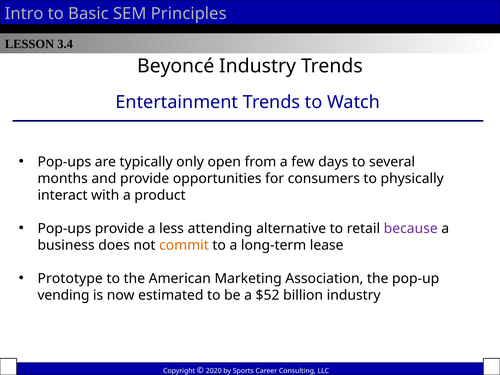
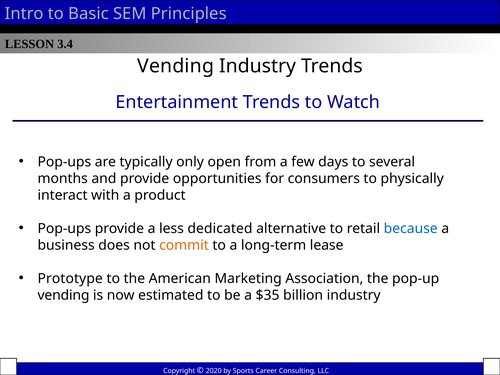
Beyoncé at (176, 66): Beyoncé -> Vending
attending: attending -> dedicated
because colour: purple -> blue
$52: $52 -> $35
